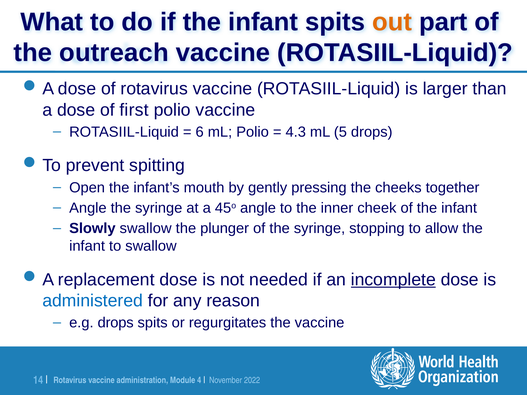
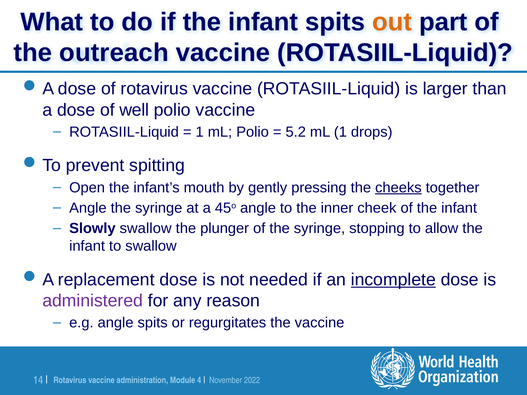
first: first -> well
6 at (200, 132): 6 -> 1
4.3: 4.3 -> 5.2
mL 5: 5 -> 1
cheeks underline: none -> present
administered colour: blue -> purple
e.g drops: drops -> angle
